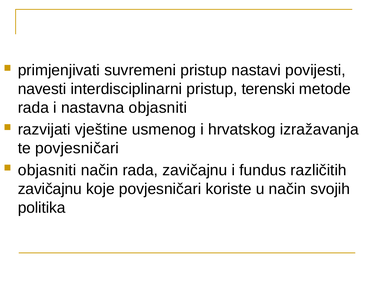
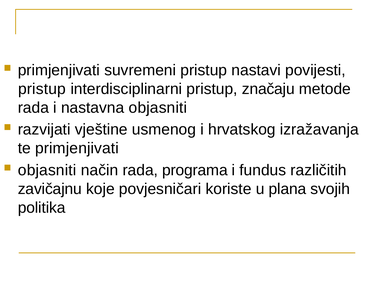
navesti at (42, 89): navesti -> pristup
terenski: terenski -> značaju
te povjesničari: povjesničari -> primjenjivati
rada zavičajnu: zavičajnu -> programa
u način: način -> plana
